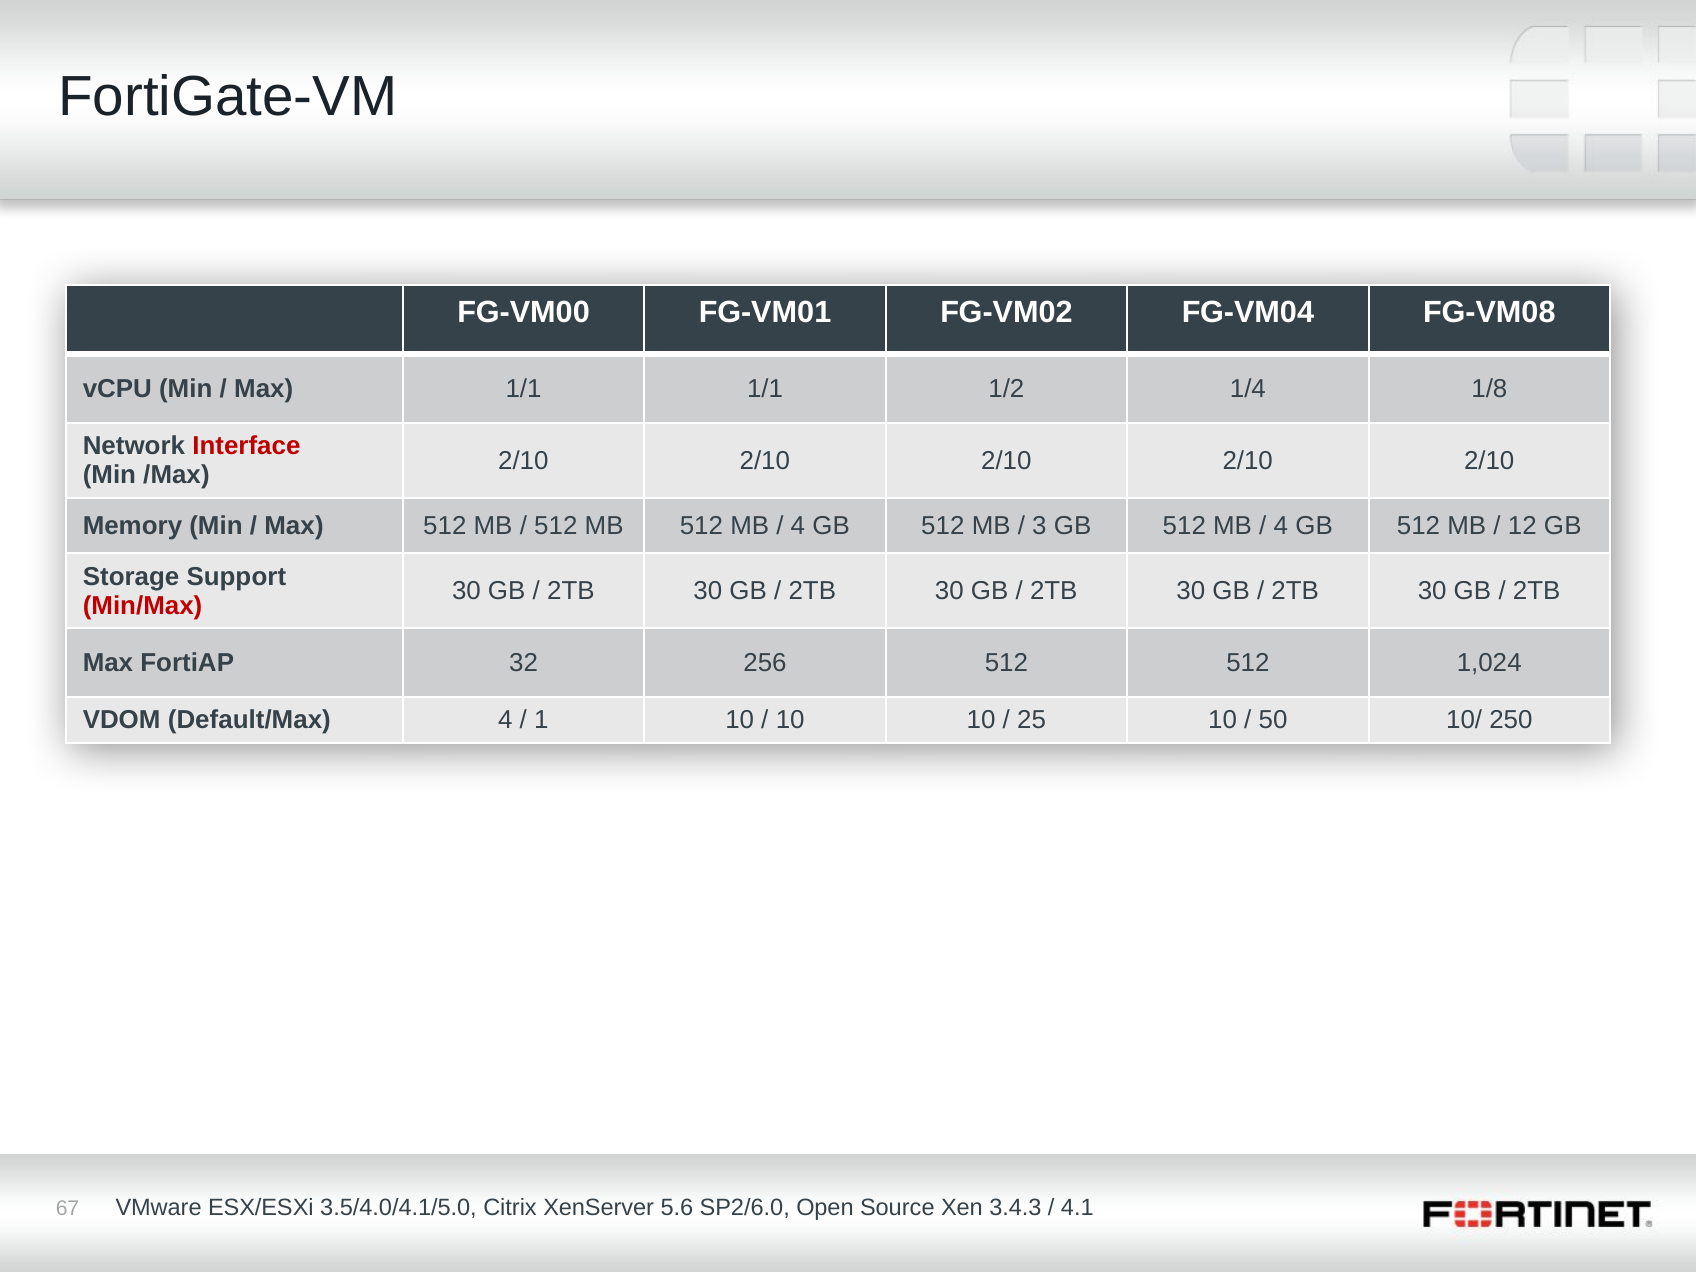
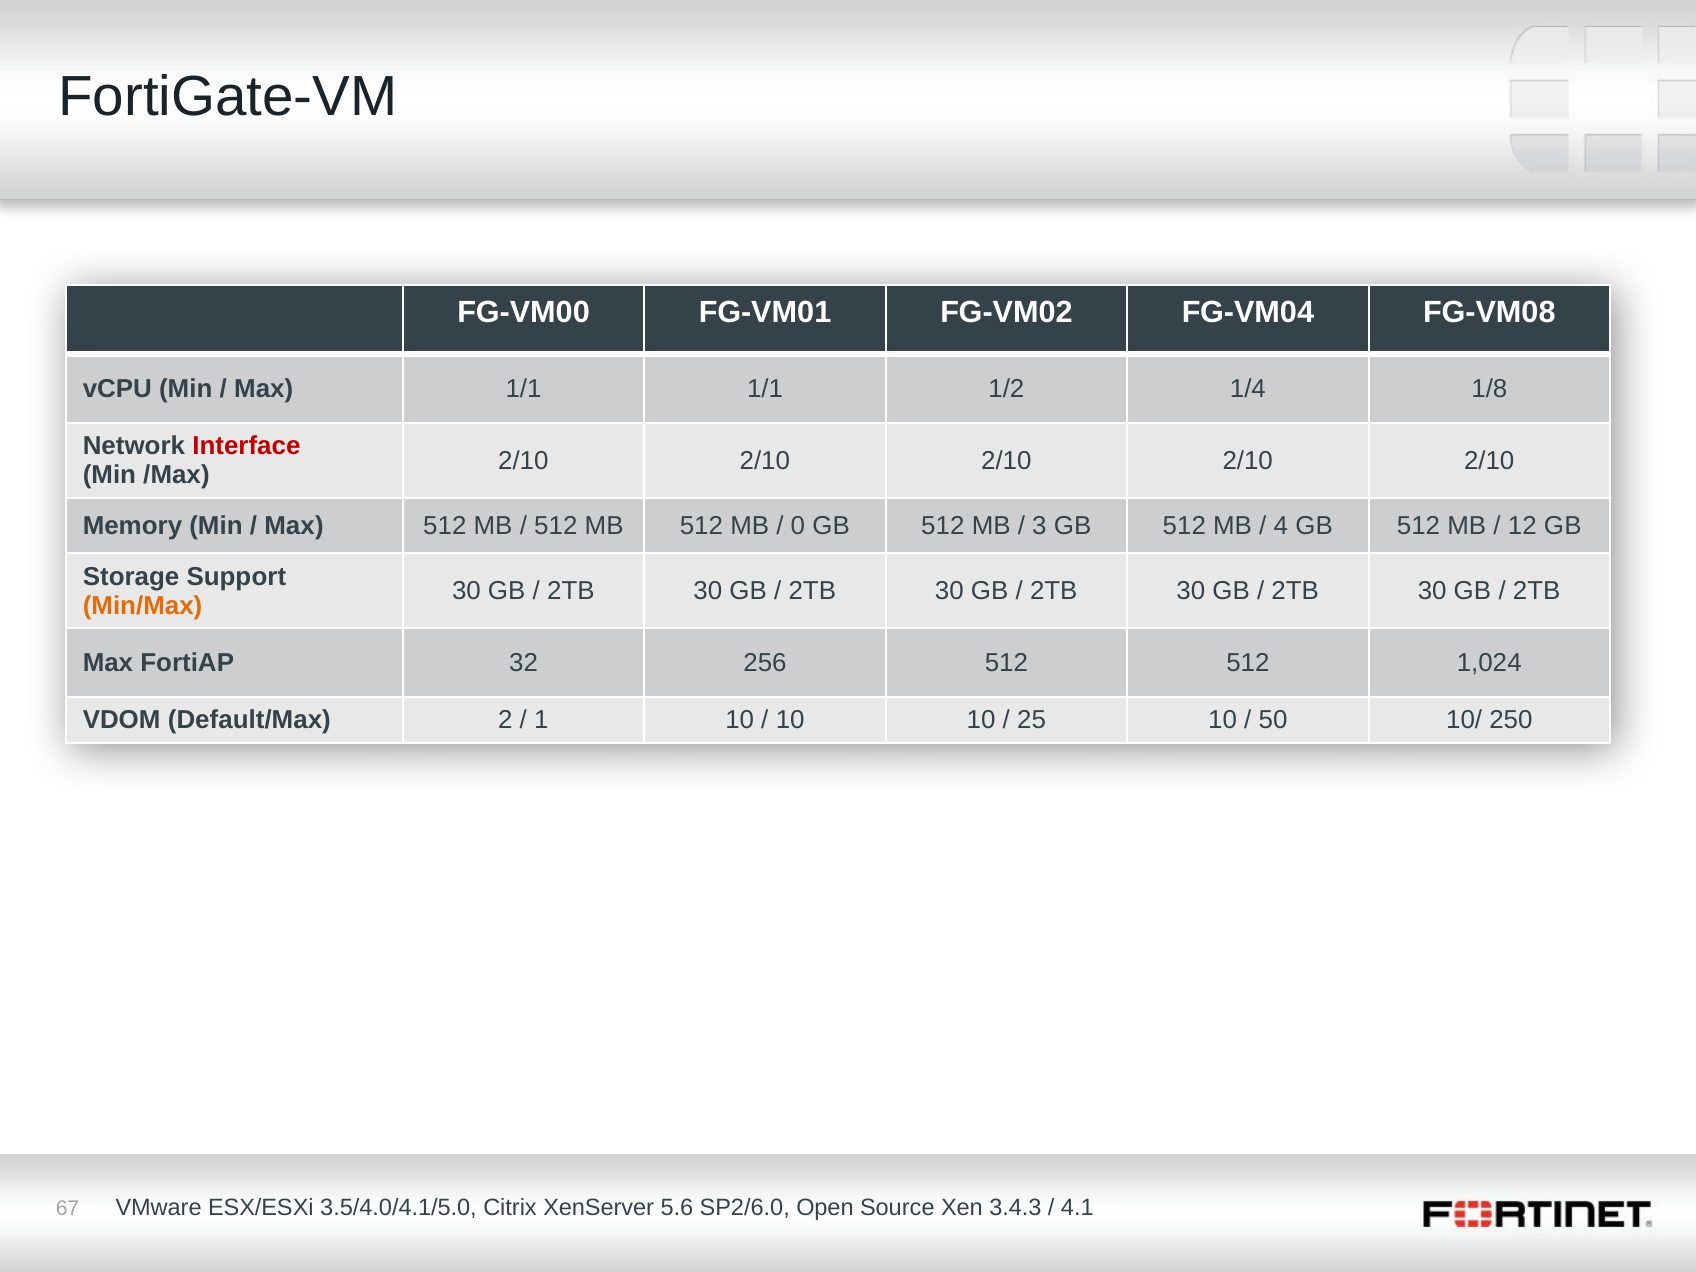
4 at (798, 526): 4 -> 0
Min/Max colour: red -> orange
Default/Max 4: 4 -> 2
